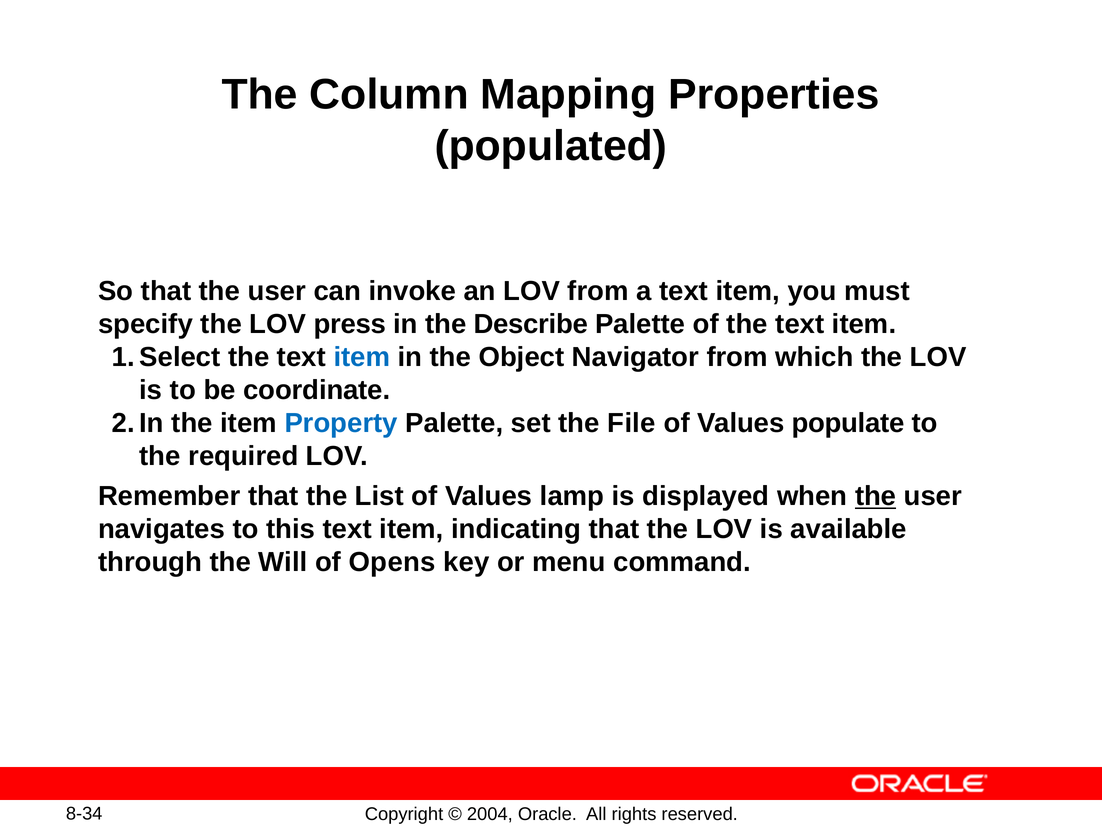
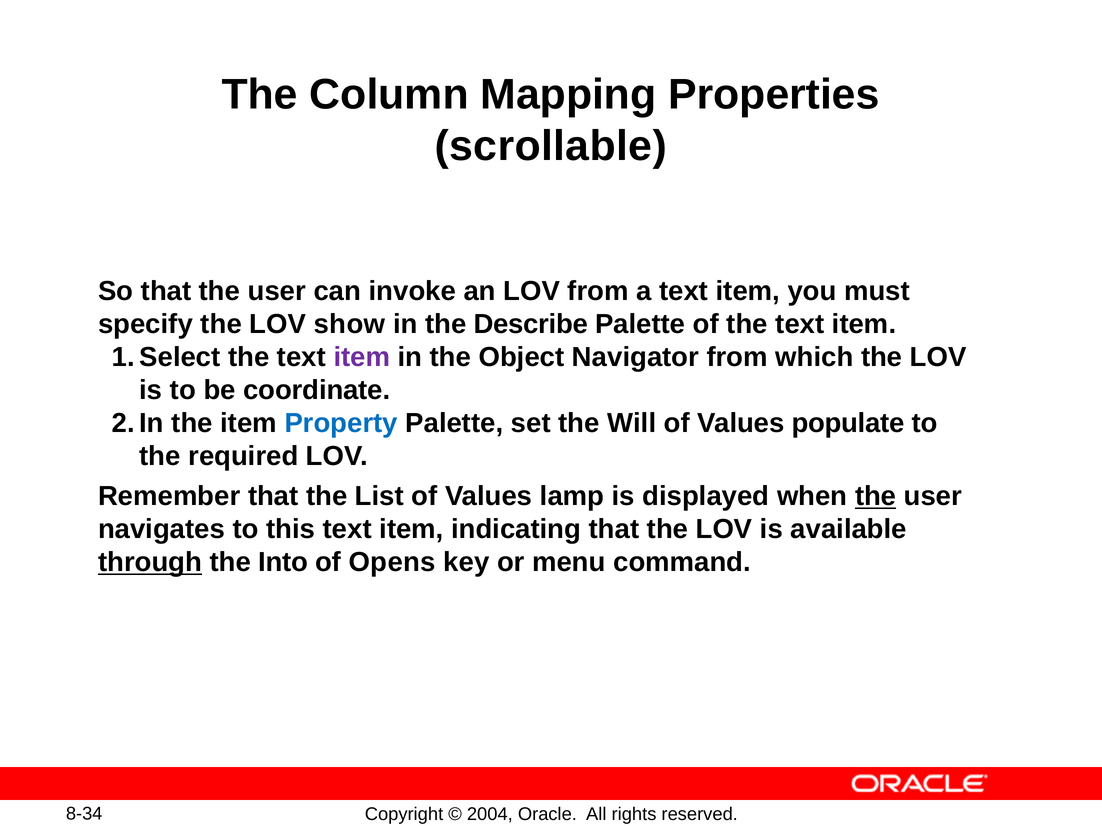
populated: populated -> scrollable
press: press -> show
item at (362, 357) colour: blue -> purple
File: File -> Will
through underline: none -> present
Will: Will -> Into
